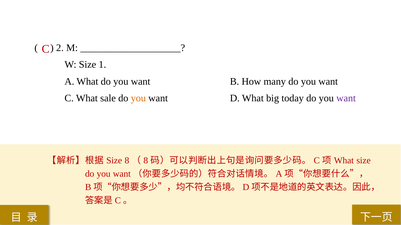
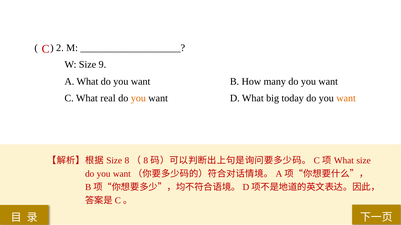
1: 1 -> 9
sale: sale -> real
want at (346, 98) colour: purple -> orange
